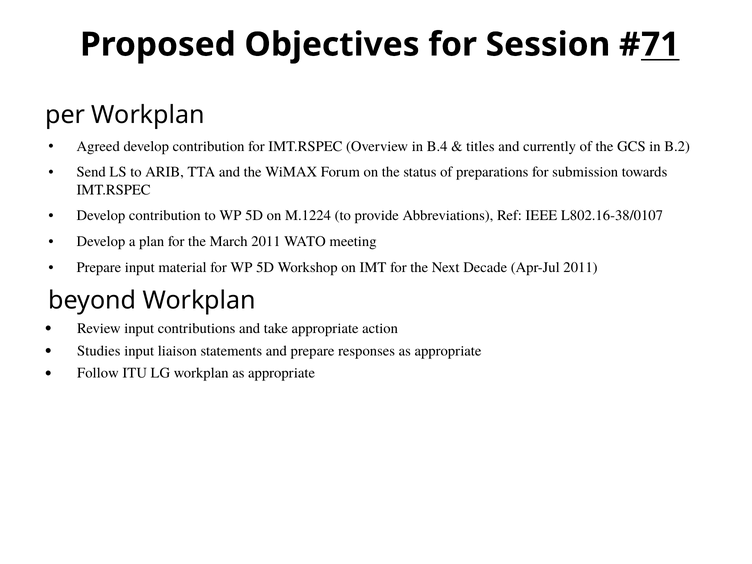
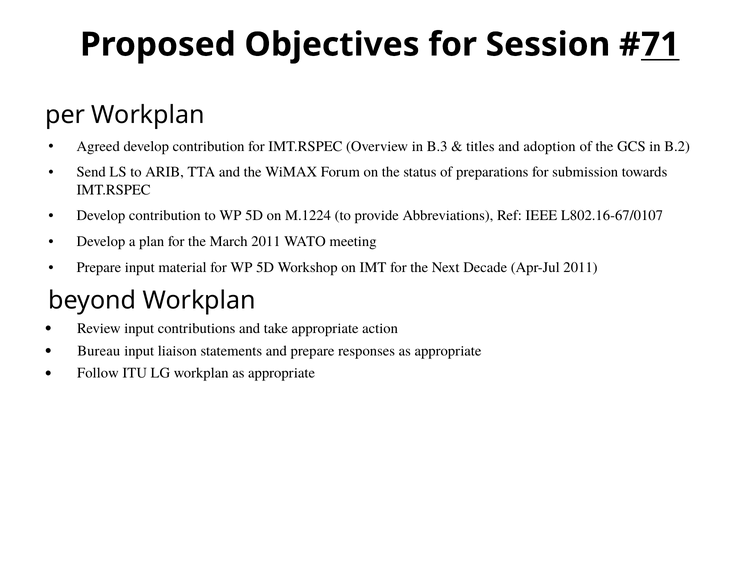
B.4: B.4 -> B.3
currently: currently -> adoption
L802.16-38/0107: L802.16-38/0107 -> L802.16-67/0107
Studies: Studies -> Bureau
